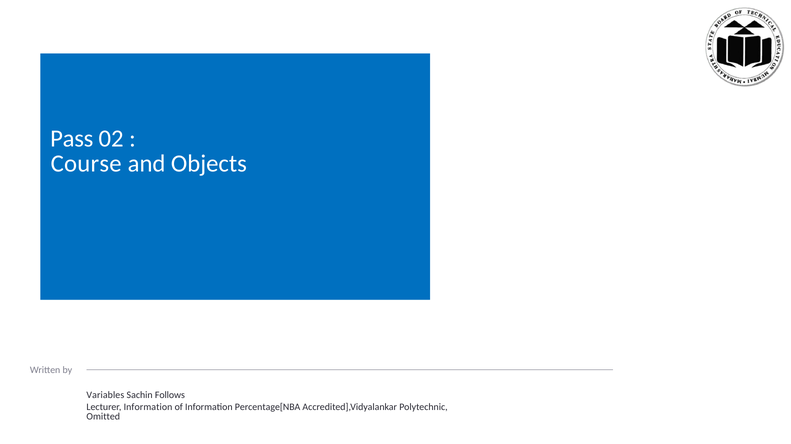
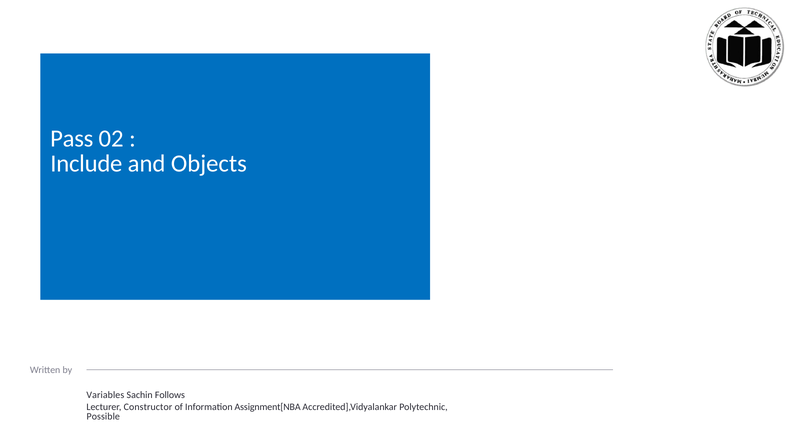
Course: Course -> Include
Lecturer Information: Information -> Constructor
Percentage[NBA: Percentage[NBA -> Assignment[NBA
Omitted: Omitted -> Possible
